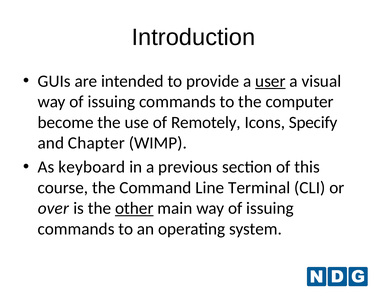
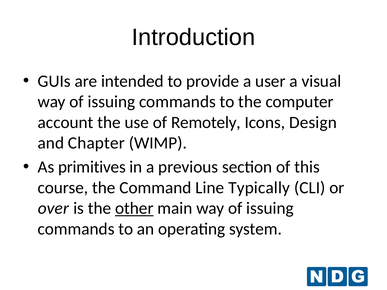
user underline: present -> none
become: become -> account
Specify: Specify -> Design
keyboard: keyboard -> primitives
Terminal: Terminal -> Typically
